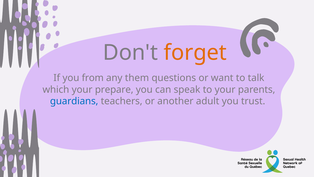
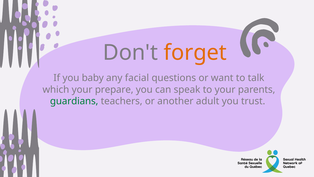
from: from -> baby
them: them -> facial
guardians colour: blue -> green
